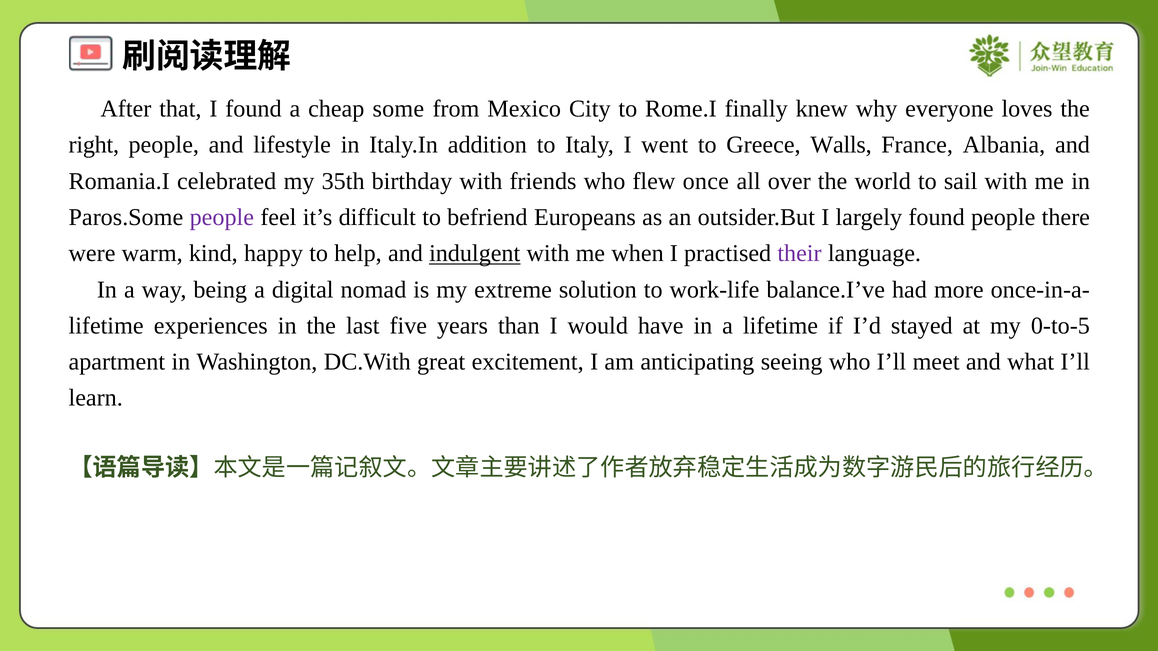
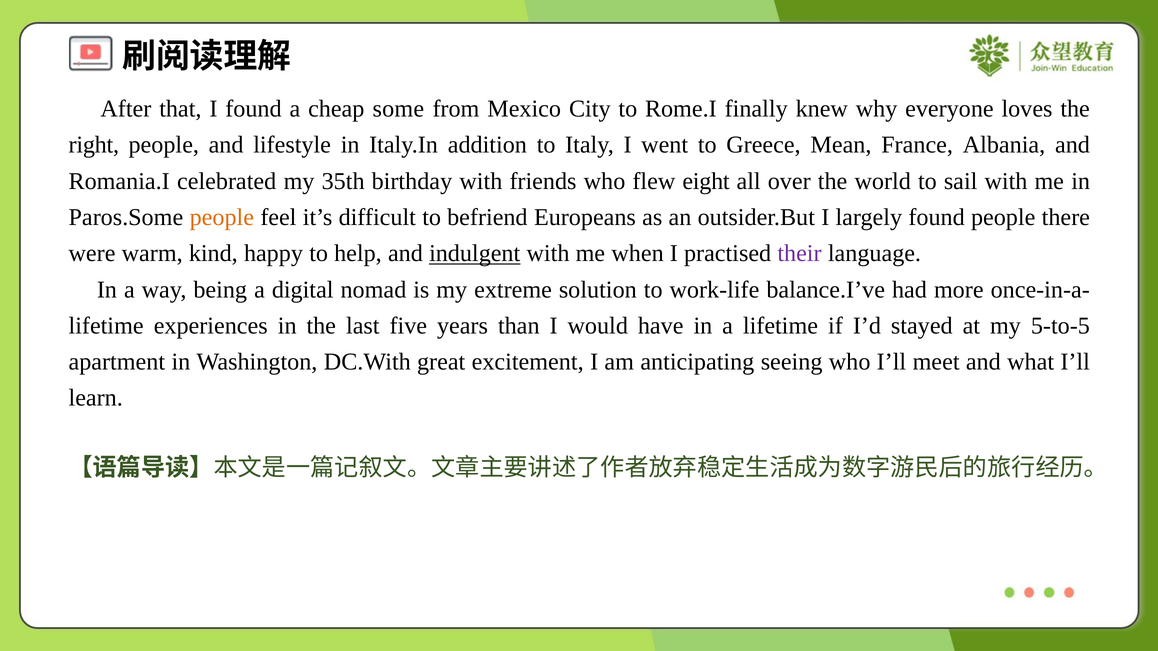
Walls: Walls -> Mean
once: once -> eight
people at (222, 217) colour: purple -> orange
0-to-5: 0-to-5 -> 5-to-5
